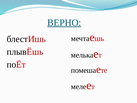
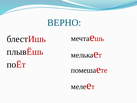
ВЕРНО underline: present -> none
